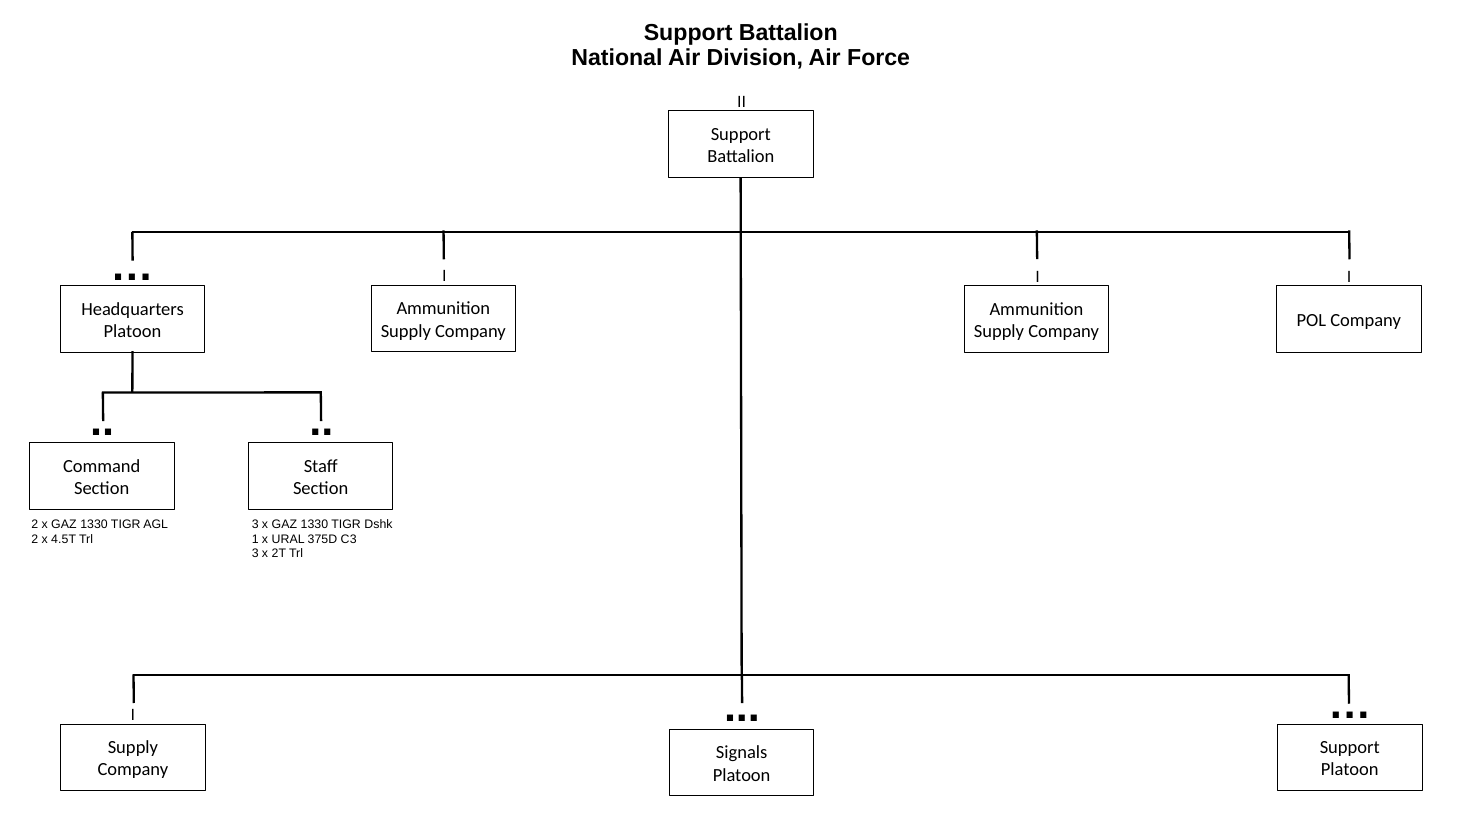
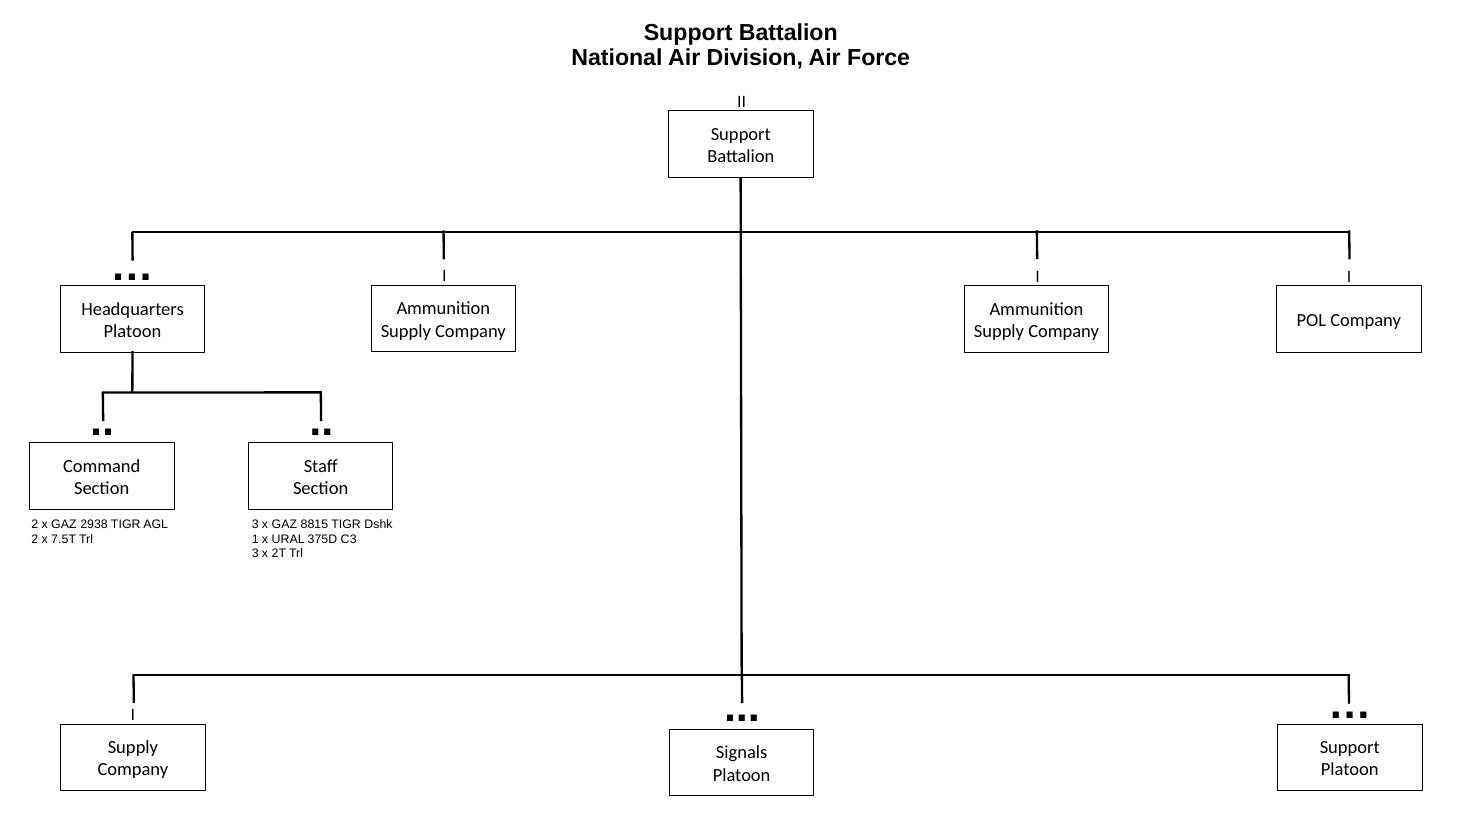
2 x GAZ 1330: 1330 -> 2938
3 x GAZ 1330: 1330 -> 8815
4.5T: 4.5T -> 7.5T
